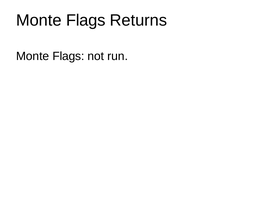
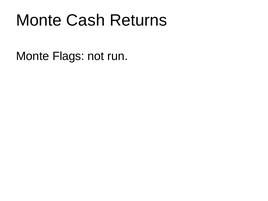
Flags at (86, 20): Flags -> Cash
